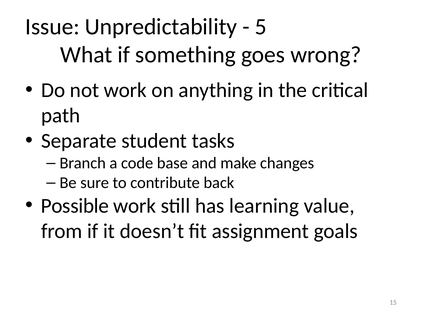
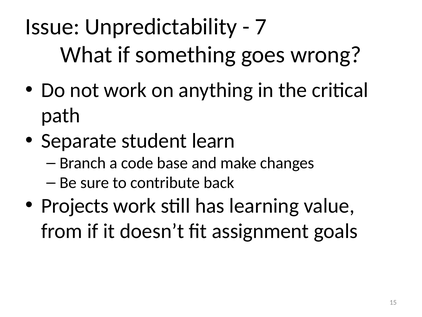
5: 5 -> 7
tasks: tasks -> learn
Possible: Possible -> Projects
